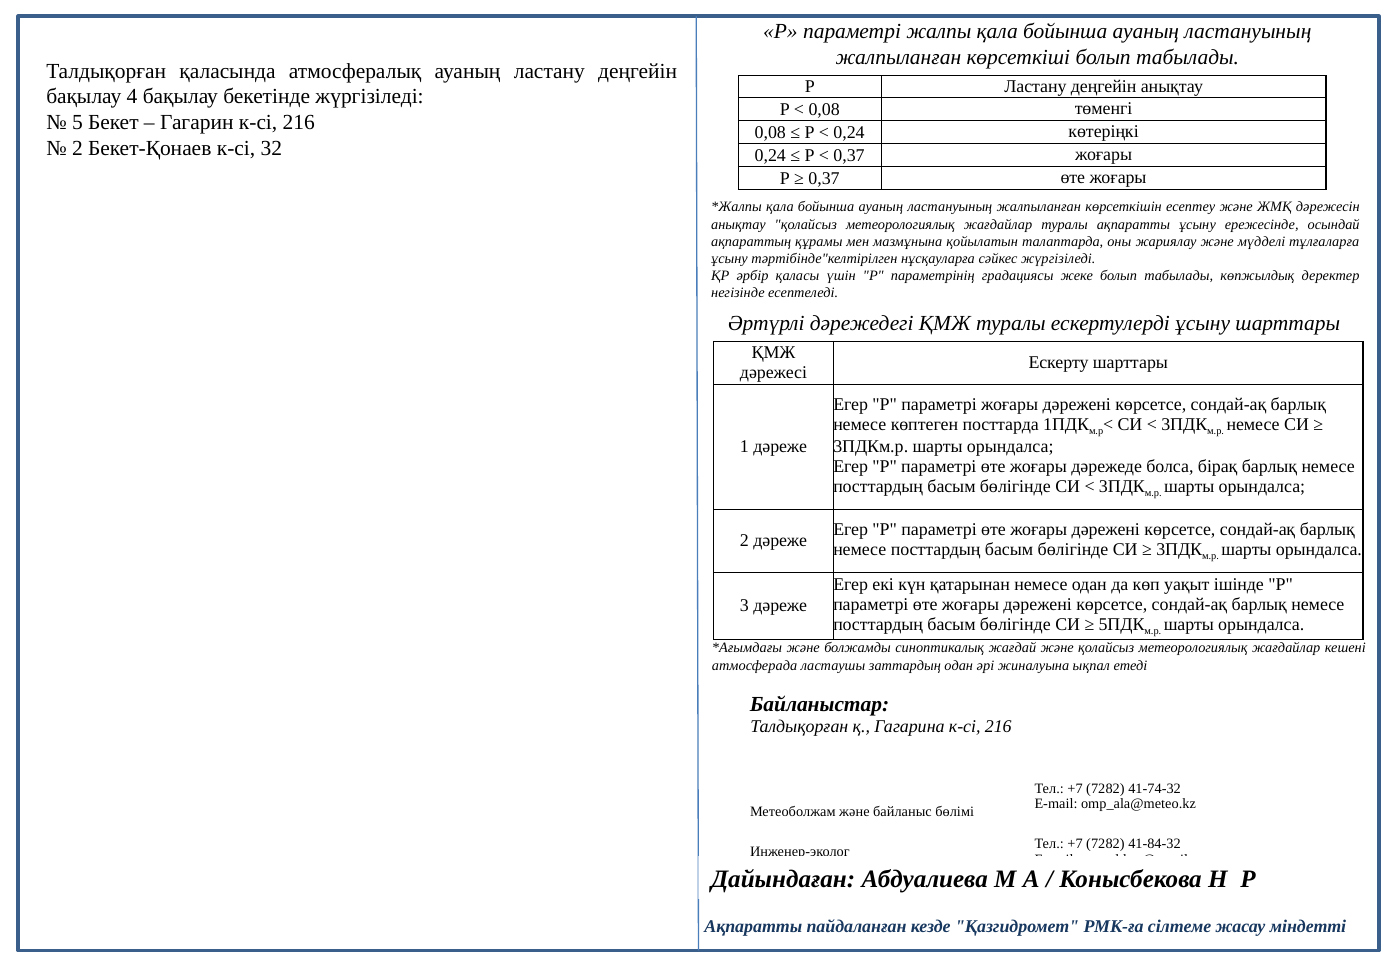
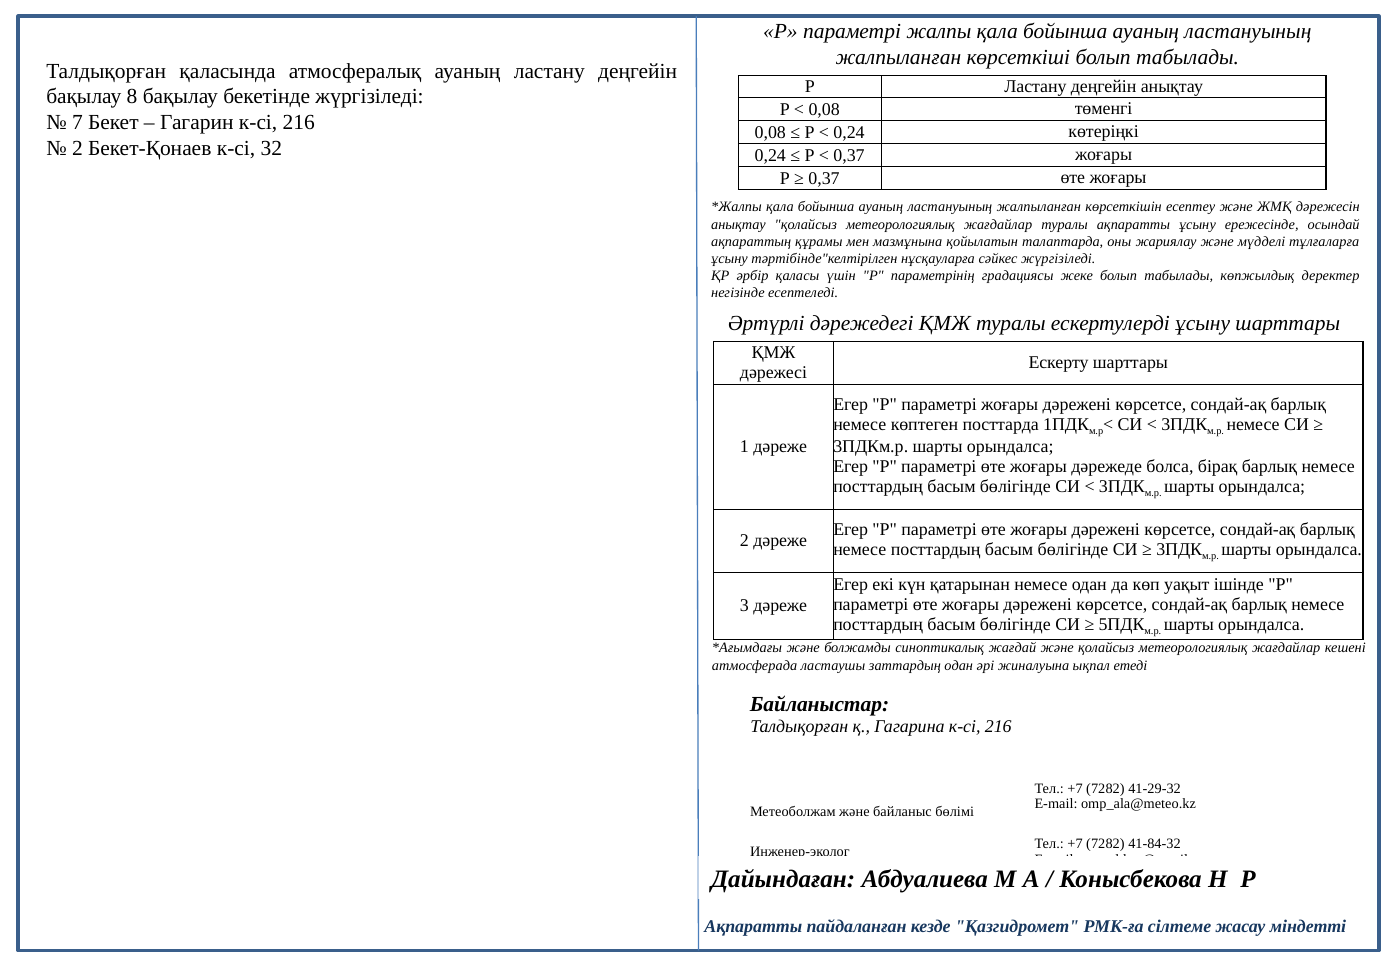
4: 4 -> 8
5: 5 -> 7
41-74-32: 41-74-32 -> 41-29-32
